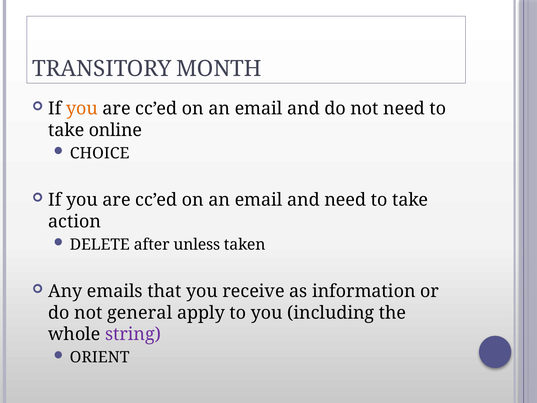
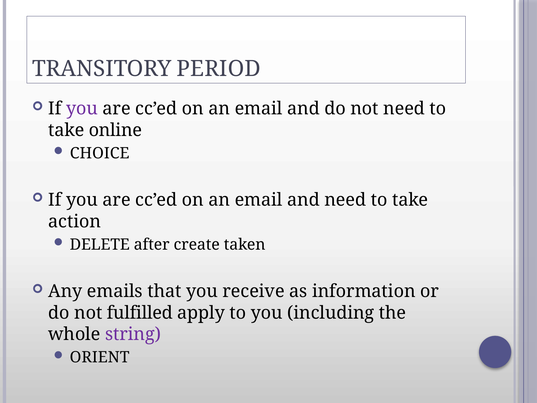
MONTH: MONTH -> PERIOD
you at (82, 109) colour: orange -> purple
unless: unless -> create
general: general -> fulfilled
